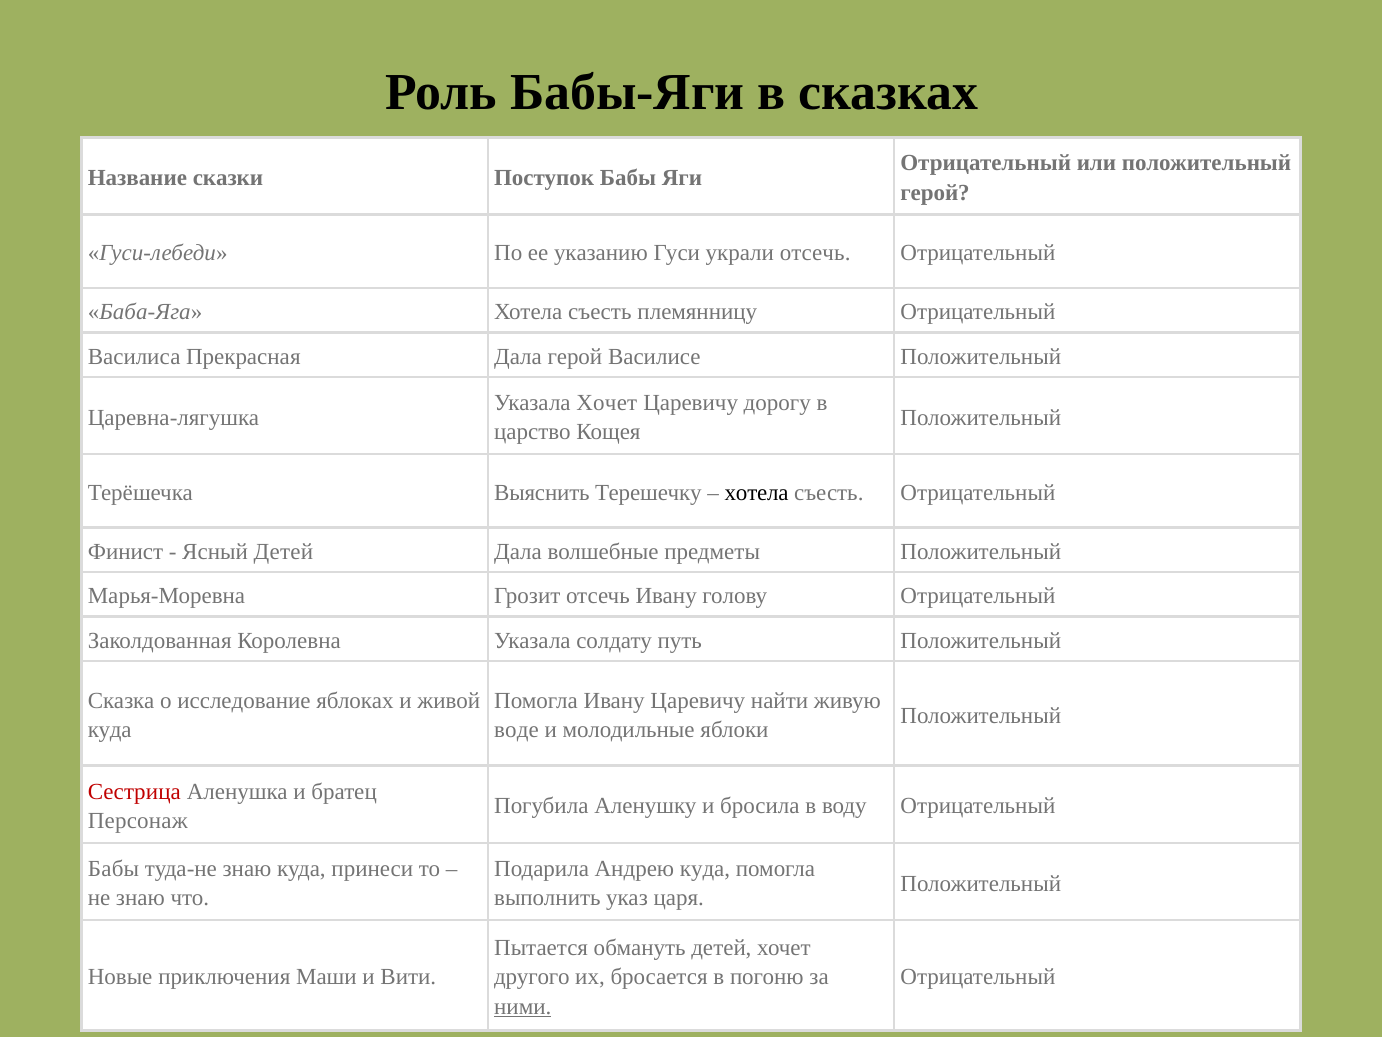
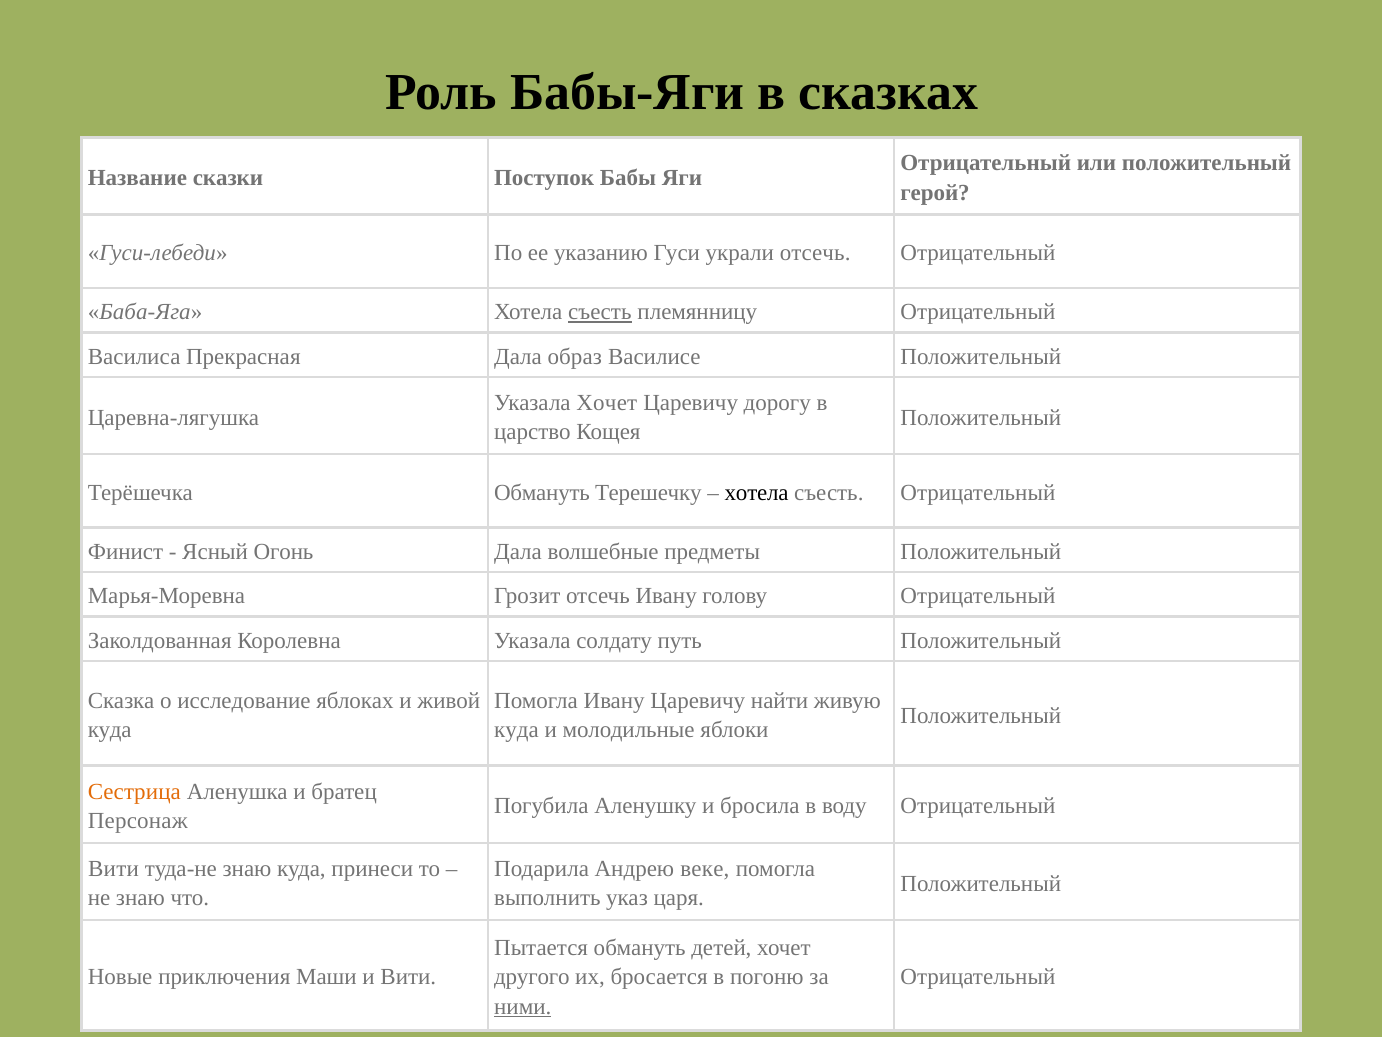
съесть at (600, 312) underline: none -> present
Дала герой: герой -> образ
Терёшечка Выяснить: Выяснить -> Обмануть
Ясный Детей: Детей -> Огонь
воде at (516, 730): воде -> куда
Сестрица colour: red -> orange
Бабы at (114, 868): Бабы -> Вити
Андрею куда: куда -> веке
